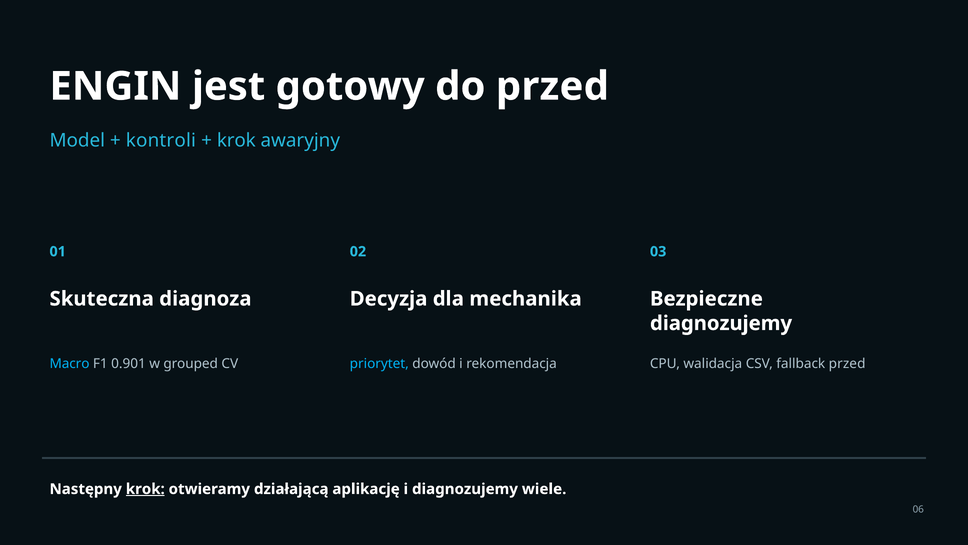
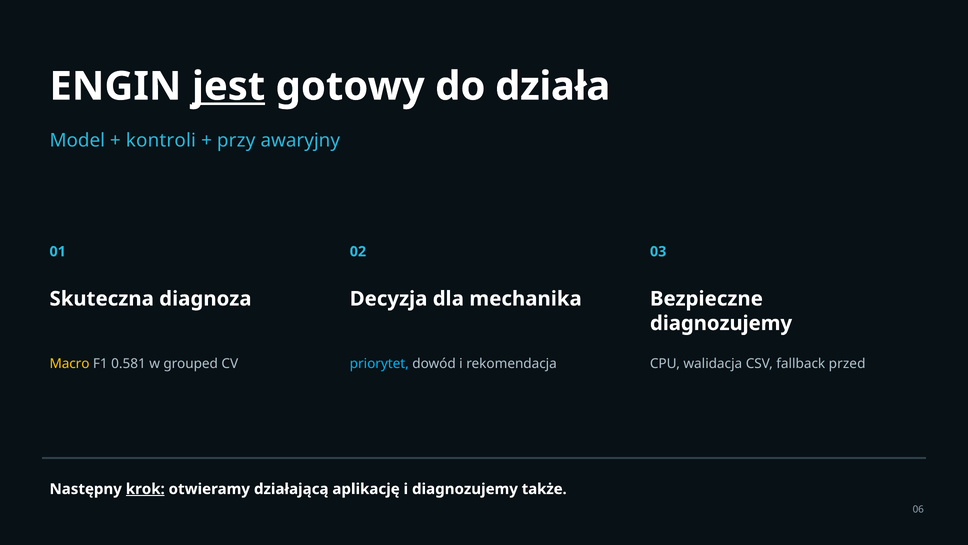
jest underline: none -> present
do przed: przed -> działa
krok at (236, 140): krok -> przy
Macro colour: light blue -> yellow
0.901: 0.901 -> 0.581
wiele: wiele -> także
